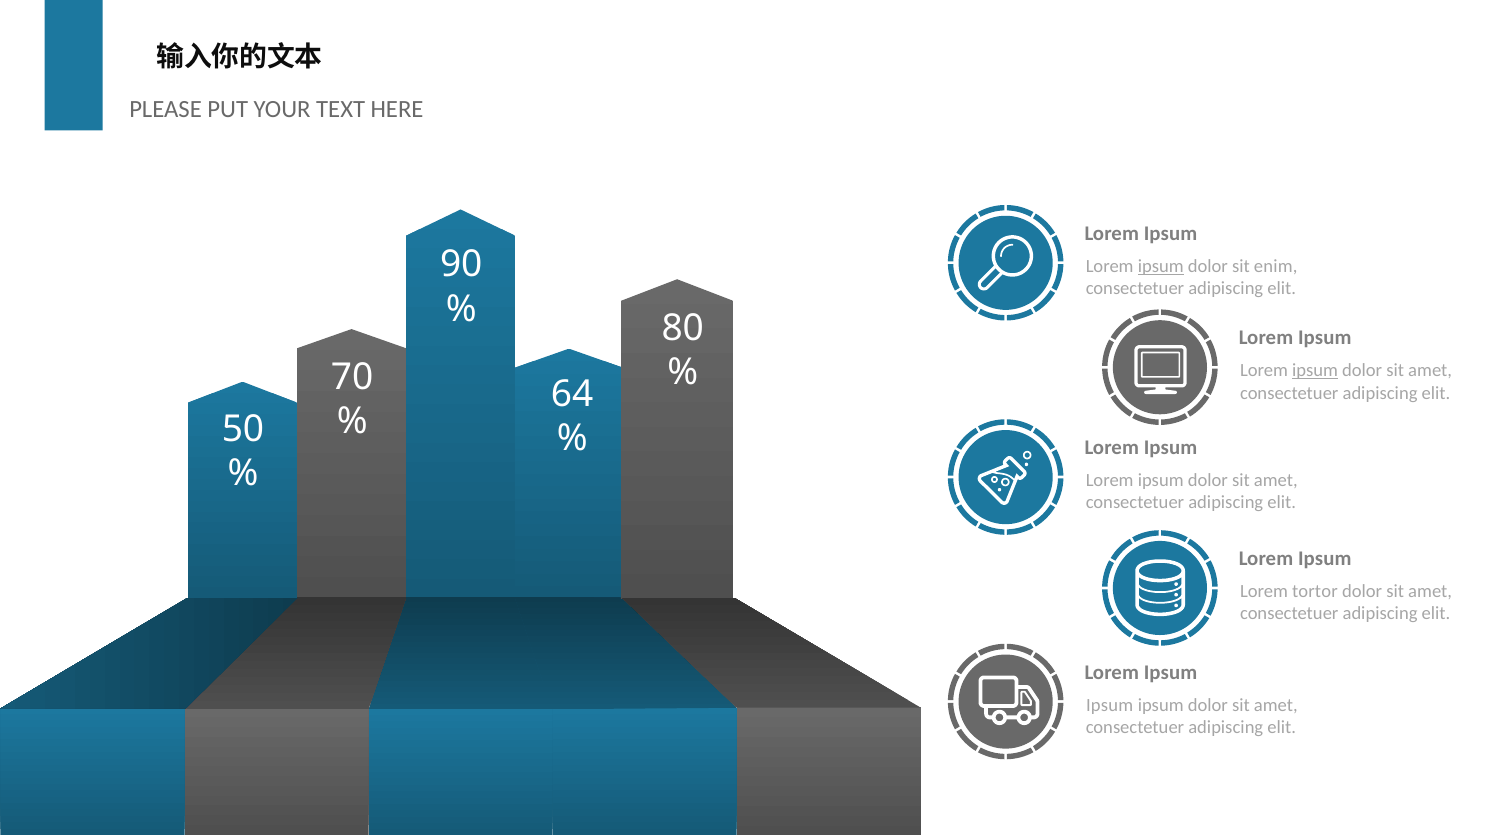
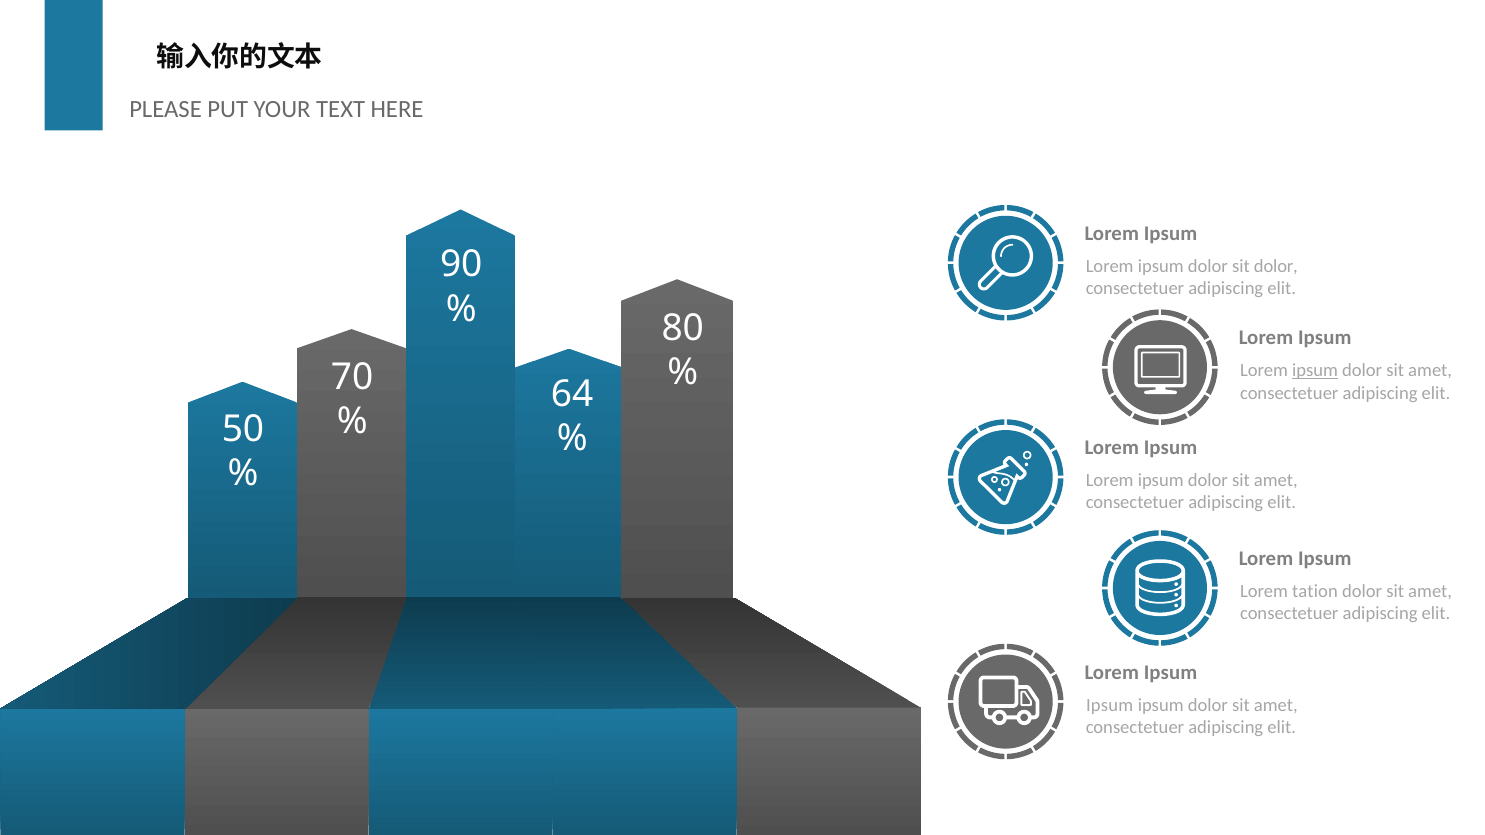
ipsum at (1161, 266) underline: present -> none
sit enim: enim -> dolor
tortor: tortor -> tation
